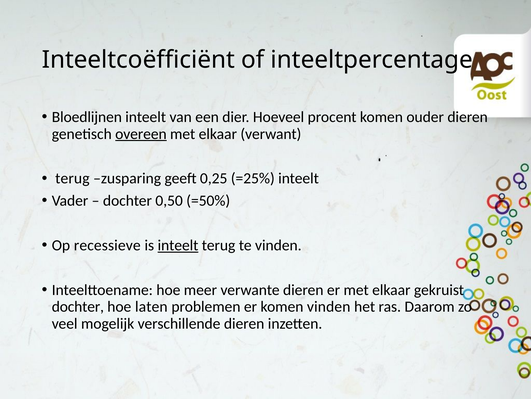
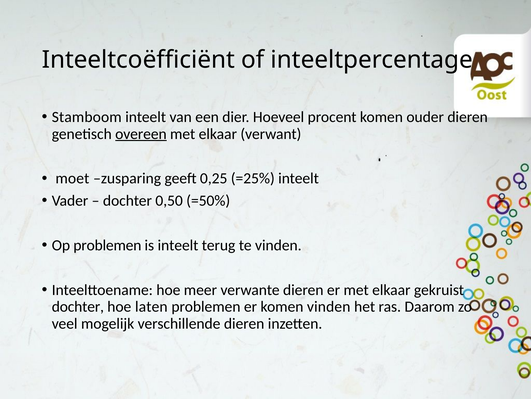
Bloedlijnen: Bloedlijnen -> Stamboom
terug at (72, 178): terug -> moet
Op recessieve: recessieve -> problemen
inteelt at (178, 245) underline: present -> none
